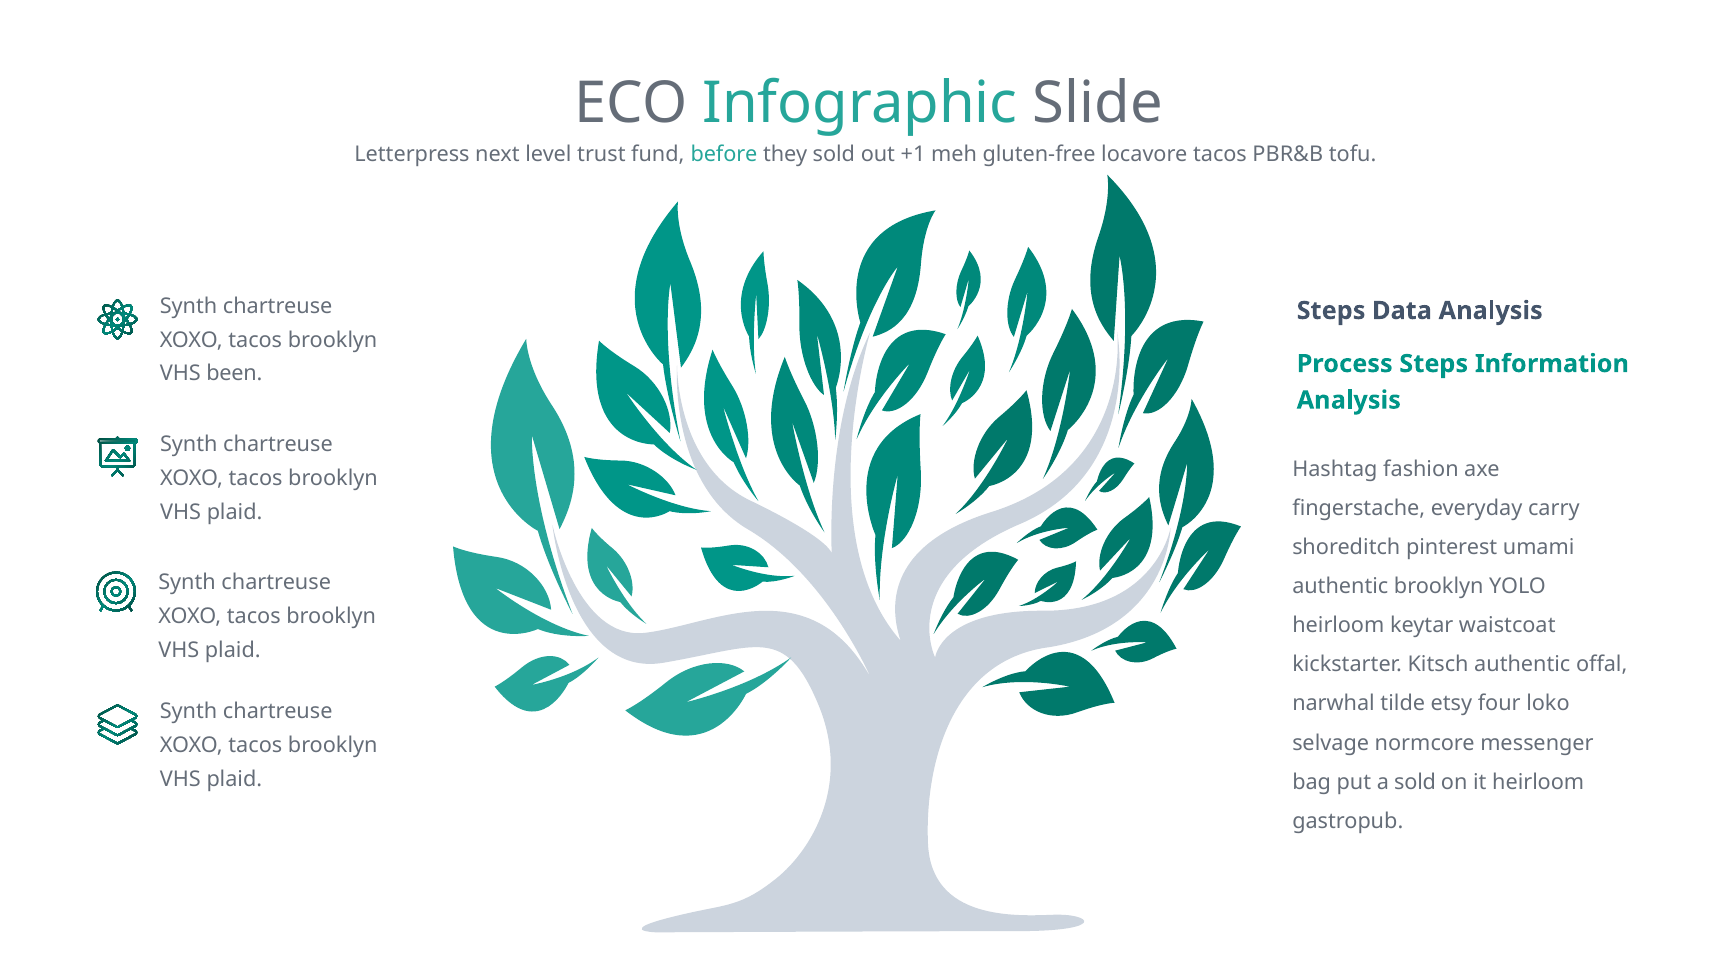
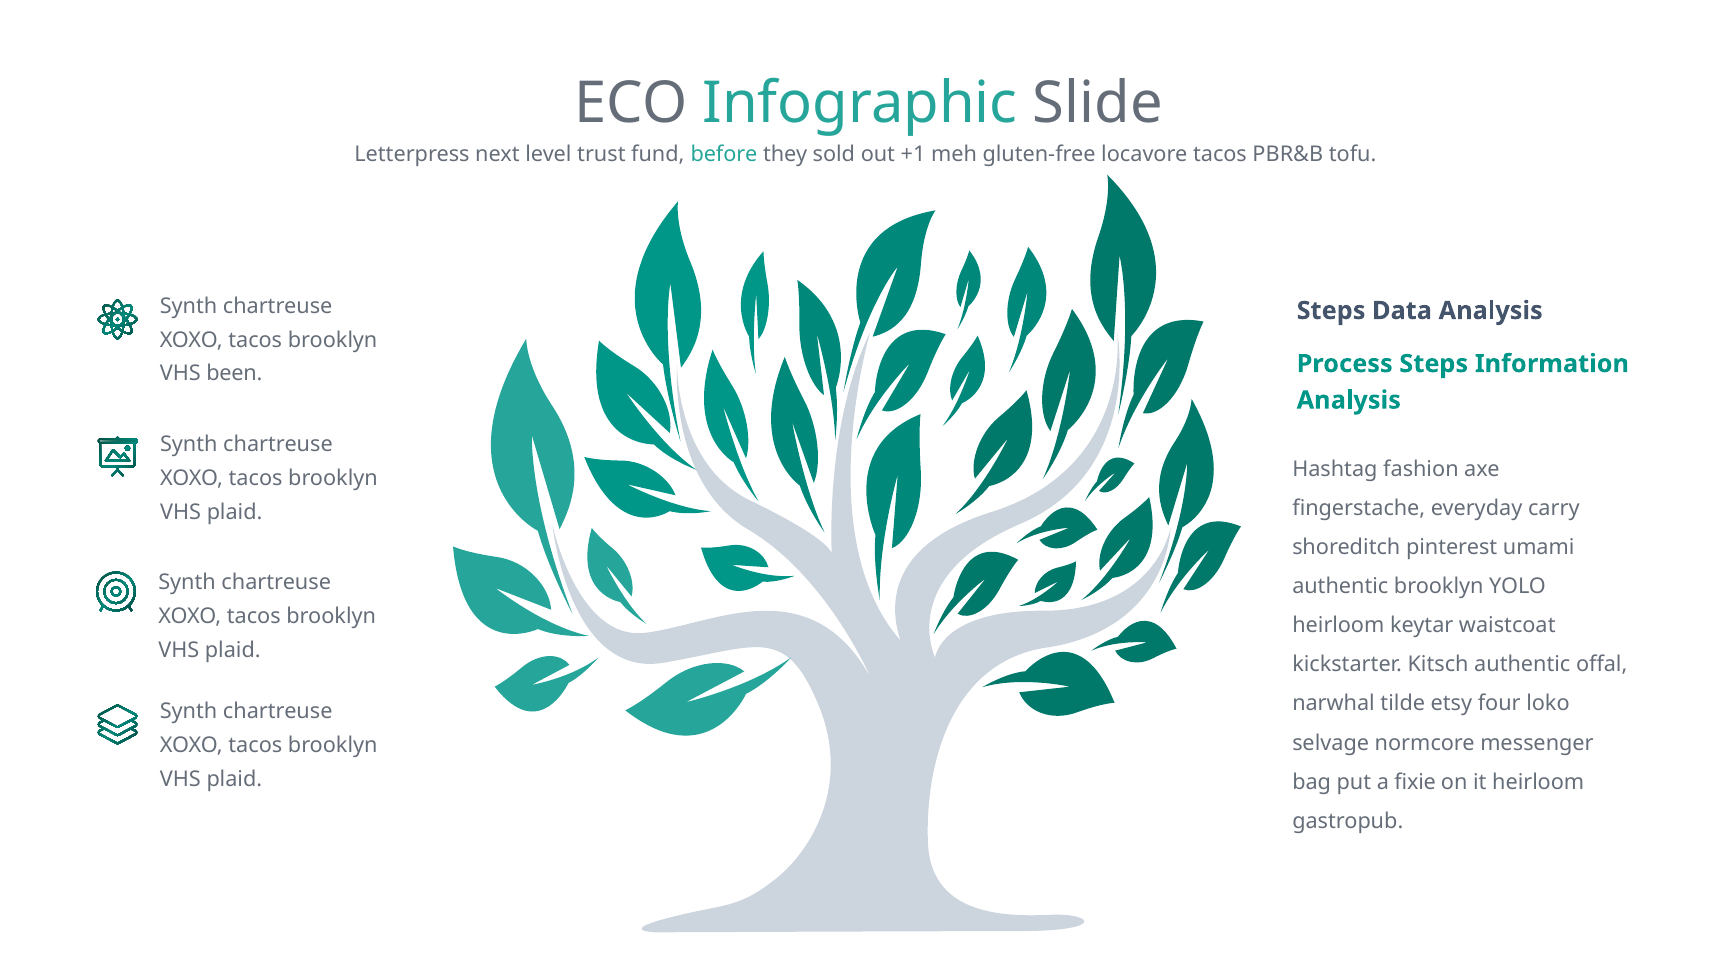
a sold: sold -> fixie
